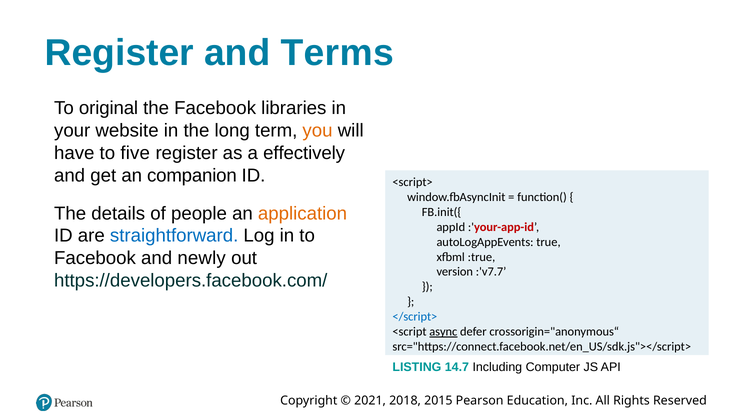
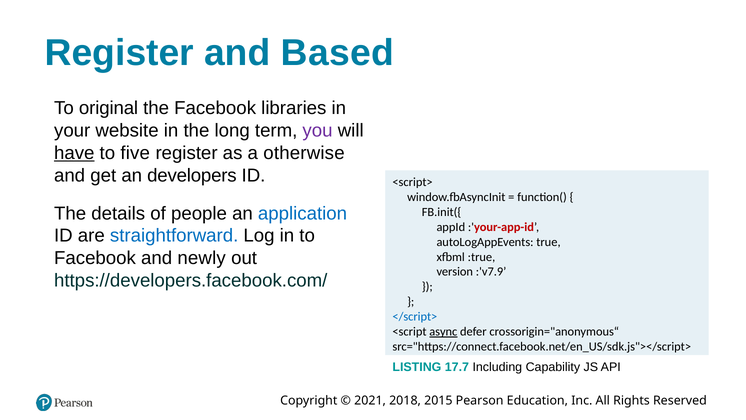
Terms: Terms -> Based
you colour: orange -> purple
have underline: none -> present
effectively: effectively -> otherwise
companion: companion -> developers
application colour: orange -> blue
:'v7.7: :'v7.7 -> :'v7.9
14.7: 14.7 -> 17.7
Computer: Computer -> Capability
